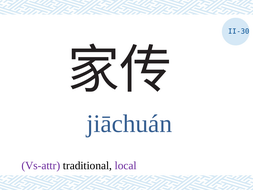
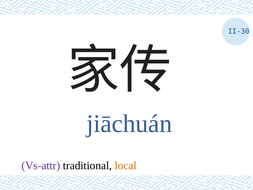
local colour: purple -> orange
